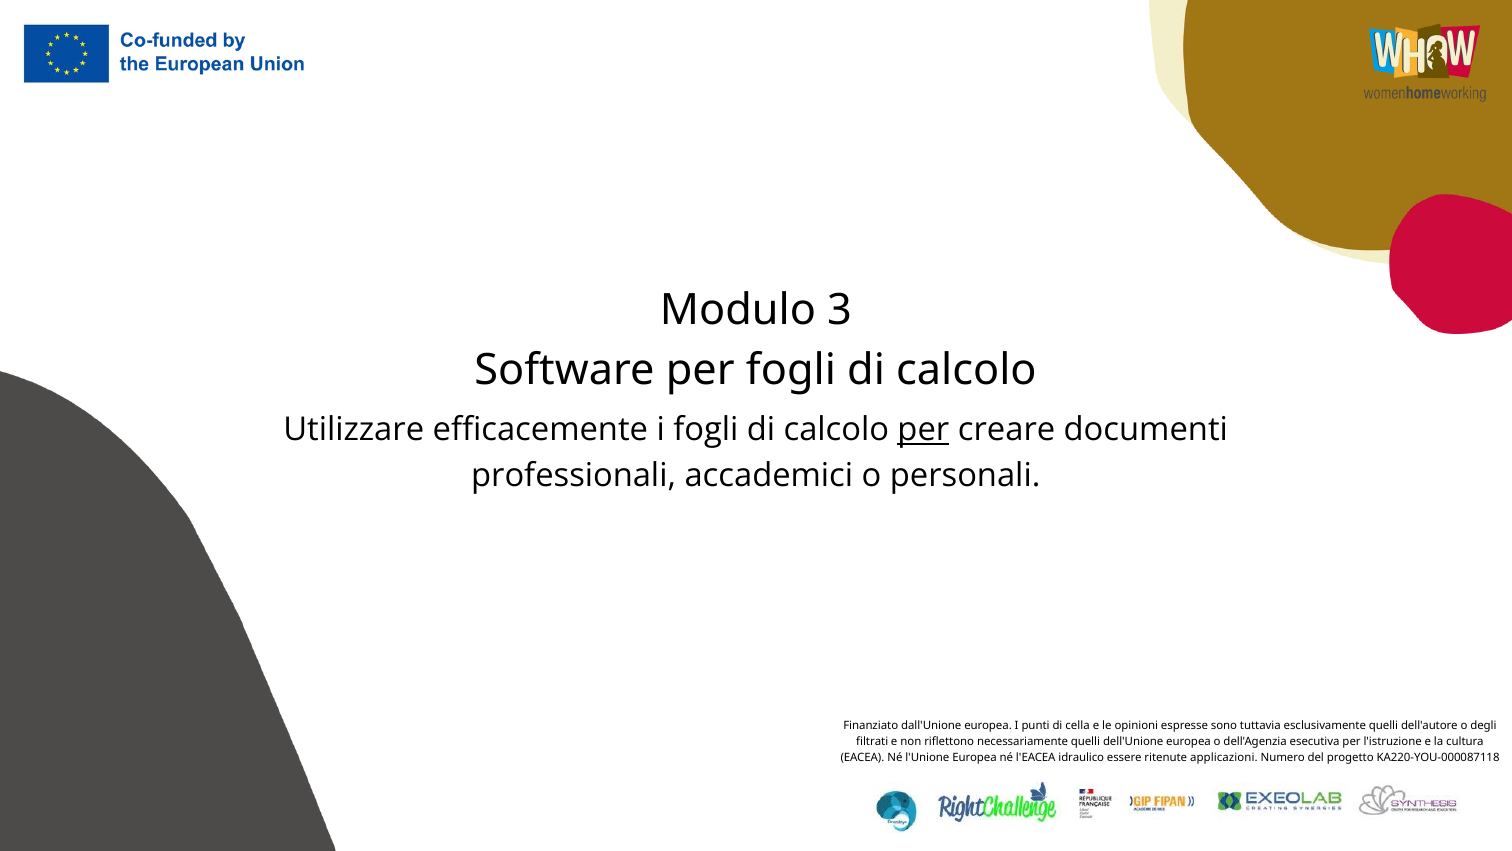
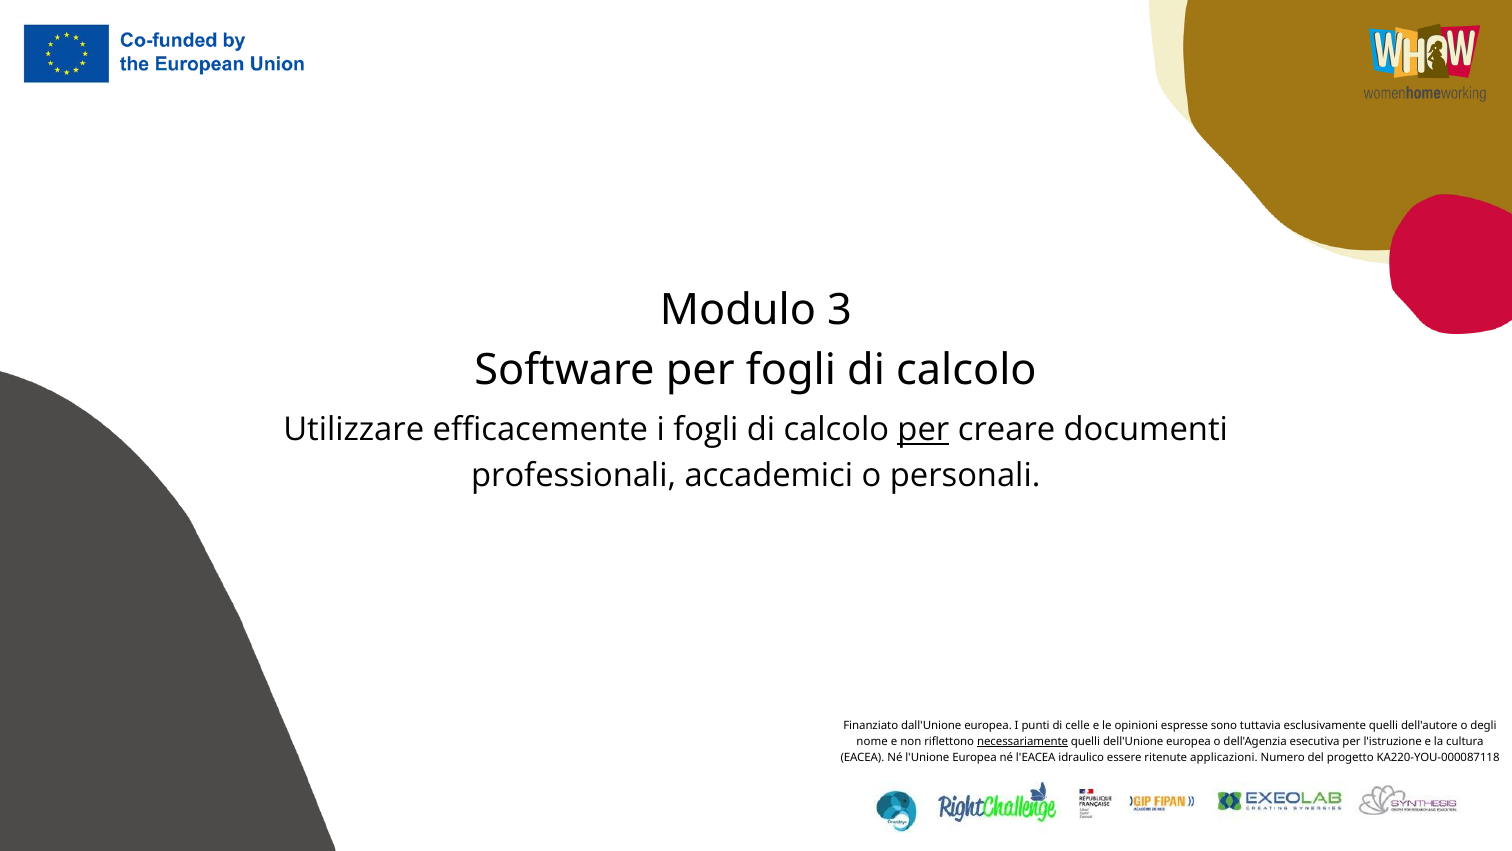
cella: cella -> celle
filtrati: filtrati -> nome
necessariamente underline: none -> present
